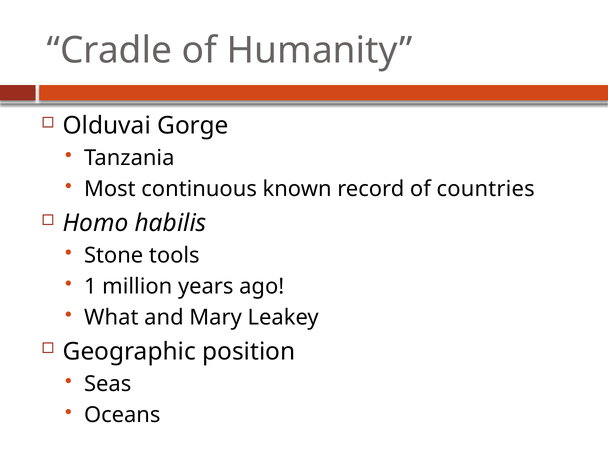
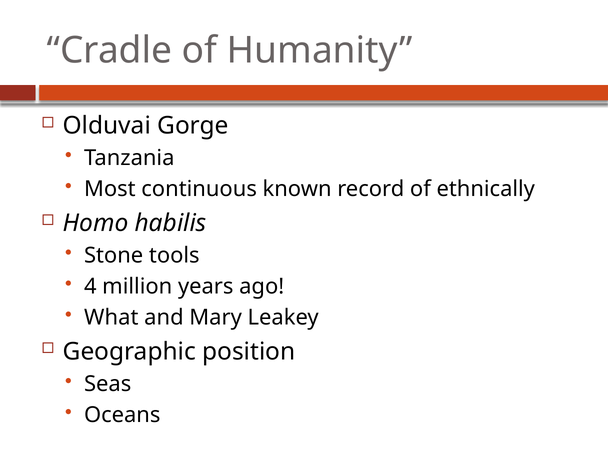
countries: countries -> ethnically
1: 1 -> 4
